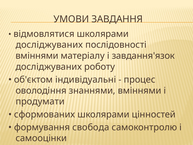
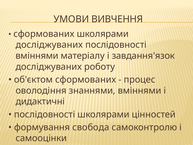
ЗАВДАННЯ: ЗАВДАННЯ -> ВИВЧЕННЯ
відмовлятися at (44, 34): відмовлятися -> сформованих
об'єктом індивідуальні: індивідуальні -> сформованих
продумати: продумати -> дидактичні
сформованих at (45, 114): сформованих -> послідовності
